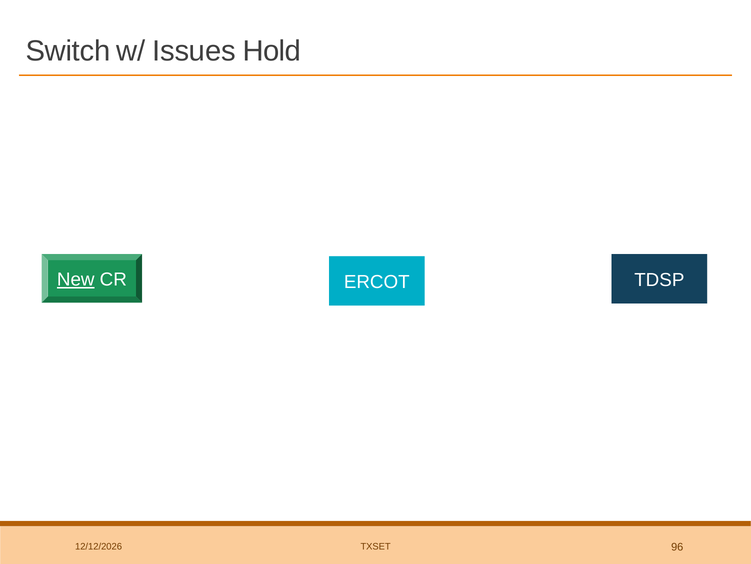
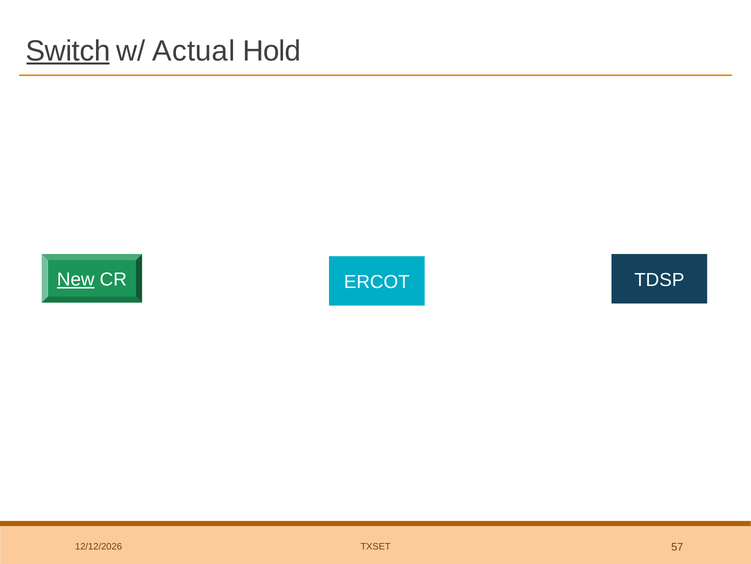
Switch underline: none -> present
Issues: Issues -> Actual
96: 96 -> 57
